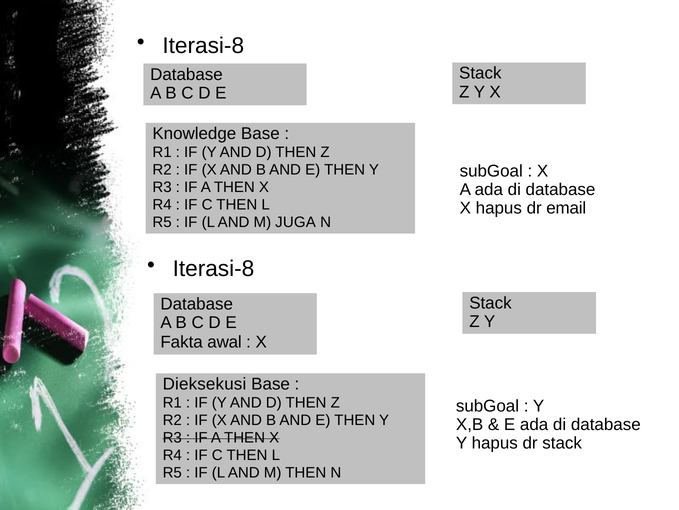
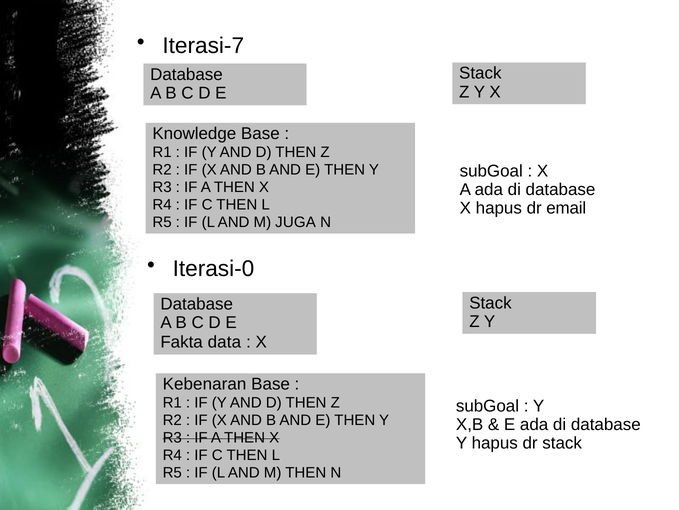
Iterasi-8 at (203, 46): Iterasi-8 -> Iterasi-7
Iterasi-8 at (213, 269): Iterasi-8 -> Iterasi-0
awal: awal -> data
Dieksekusi: Dieksekusi -> Kebenaran
